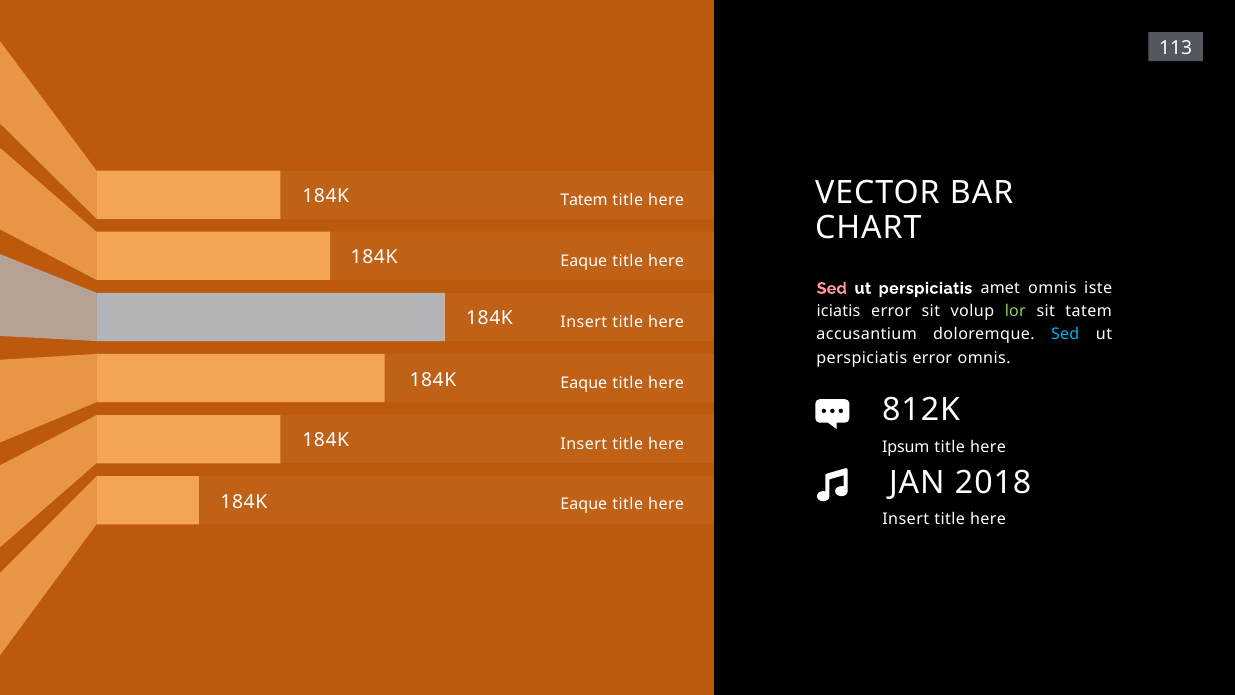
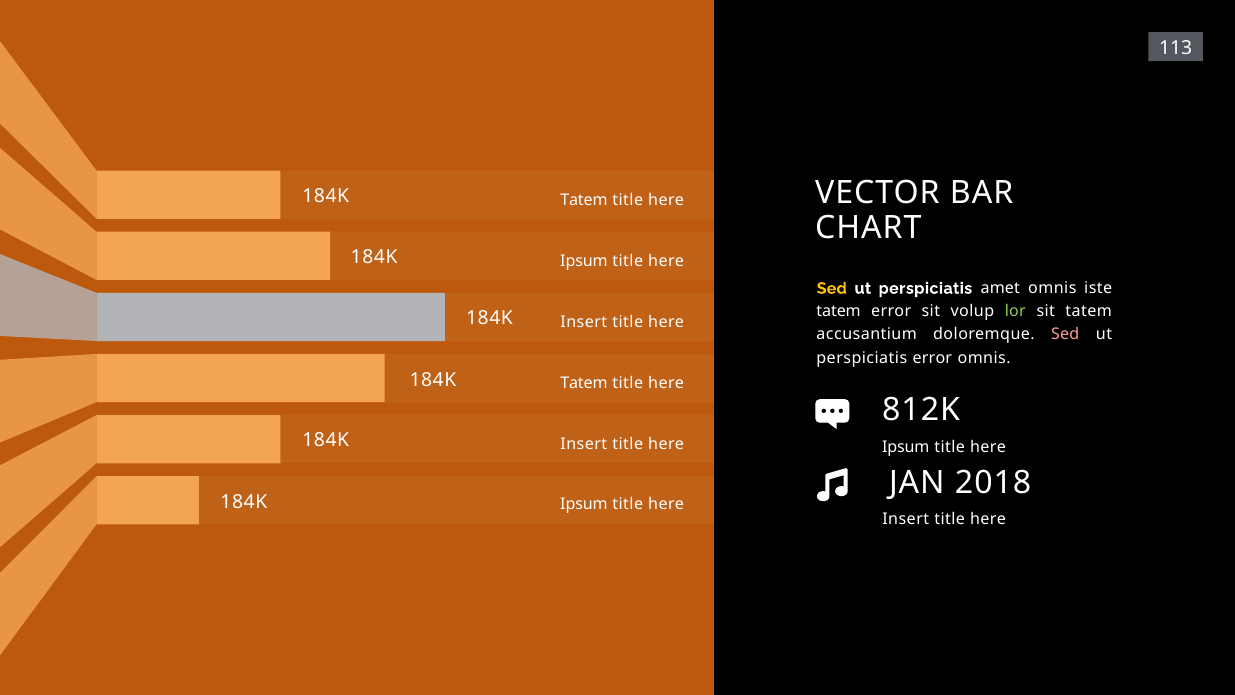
Eaque at (584, 261): Eaque -> Ipsum
Sed at (832, 288) colour: pink -> yellow
iciatis at (838, 311): iciatis -> tatem
Sed at (1065, 335) colour: light blue -> pink
Eaque at (584, 383): Eaque -> Tatem
Eaque at (584, 504): Eaque -> Ipsum
